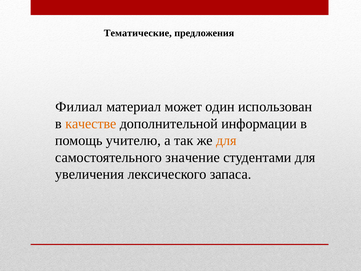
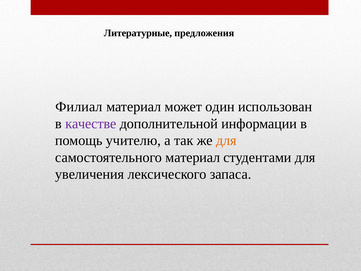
Тематические: Тематические -> Литературные
качестве colour: orange -> purple
самостоятельного значение: значение -> материал
